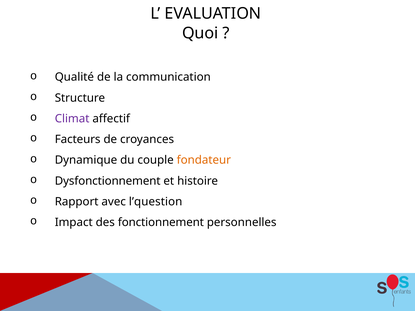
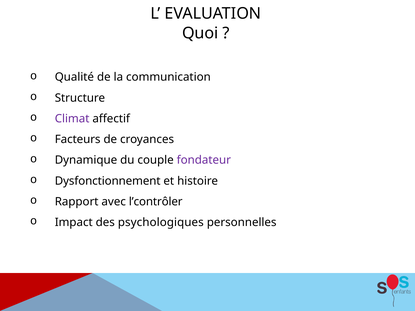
fondateur colour: orange -> purple
l’question: l’question -> l’contrôler
fonctionnement: fonctionnement -> psychologiques
